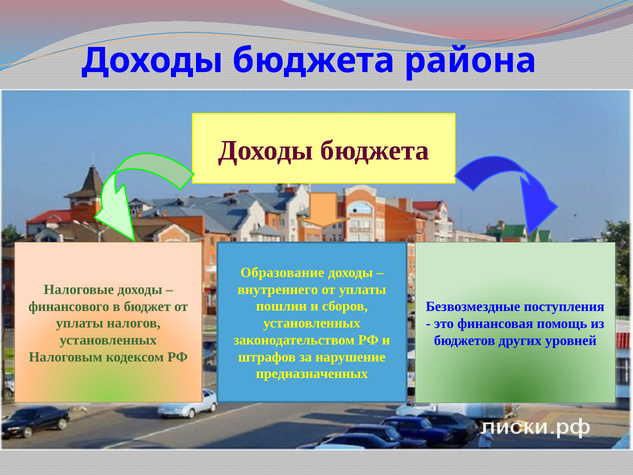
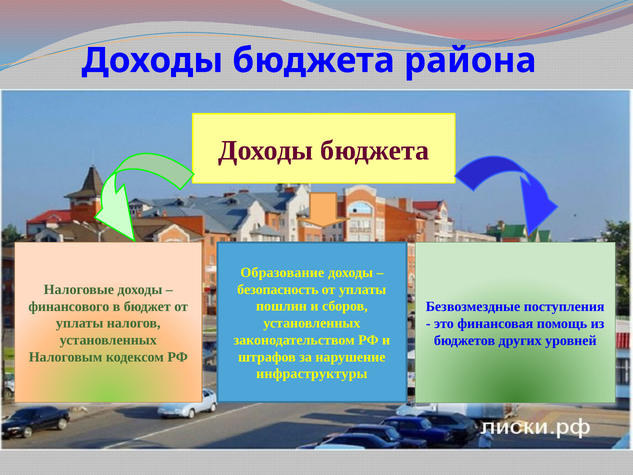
внутреннего: внутреннего -> безопасность
предназначенных: предназначенных -> инфраструктуры
